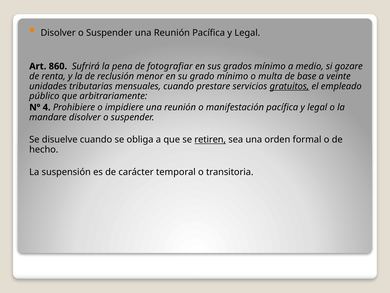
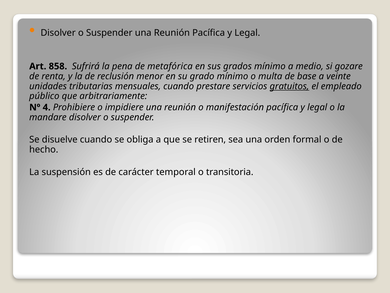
860: 860 -> 858
fotografiar: fotografiar -> metafórica
retiren underline: present -> none
